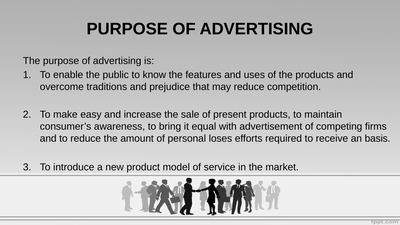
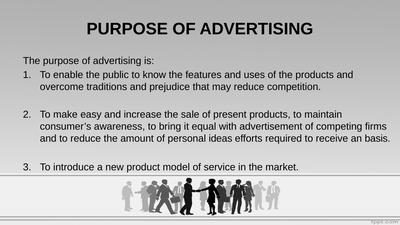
loses: loses -> ideas
